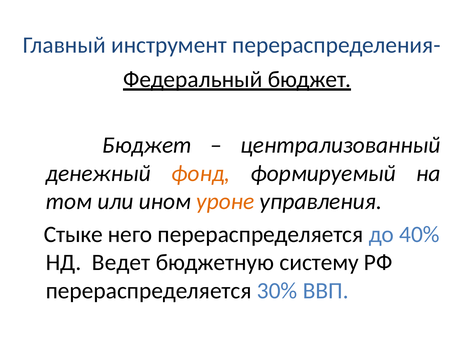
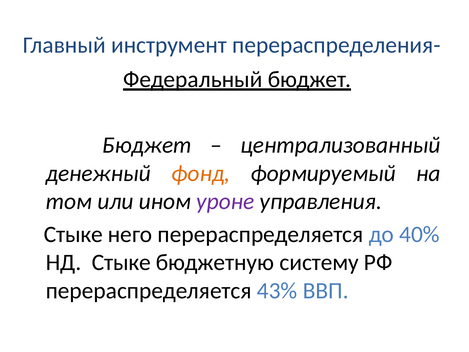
уроне colour: orange -> purple
НД Ведет: Ведет -> Стыке
30%: 30% -> 43%
